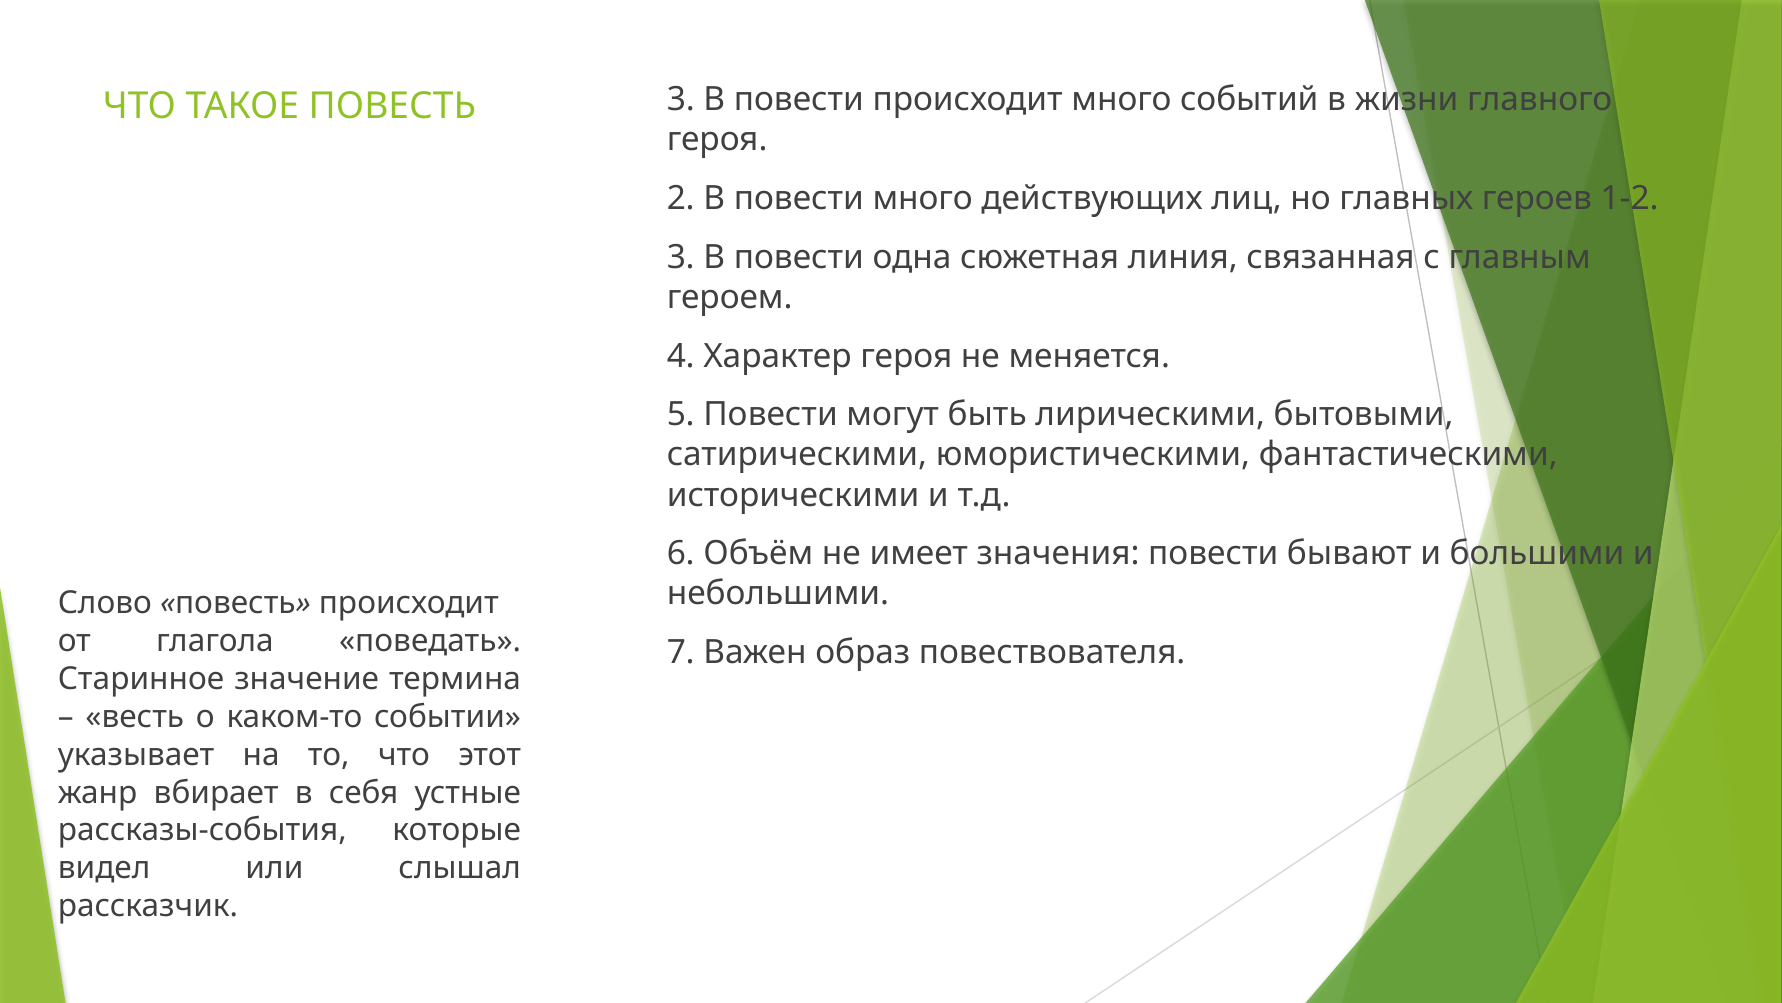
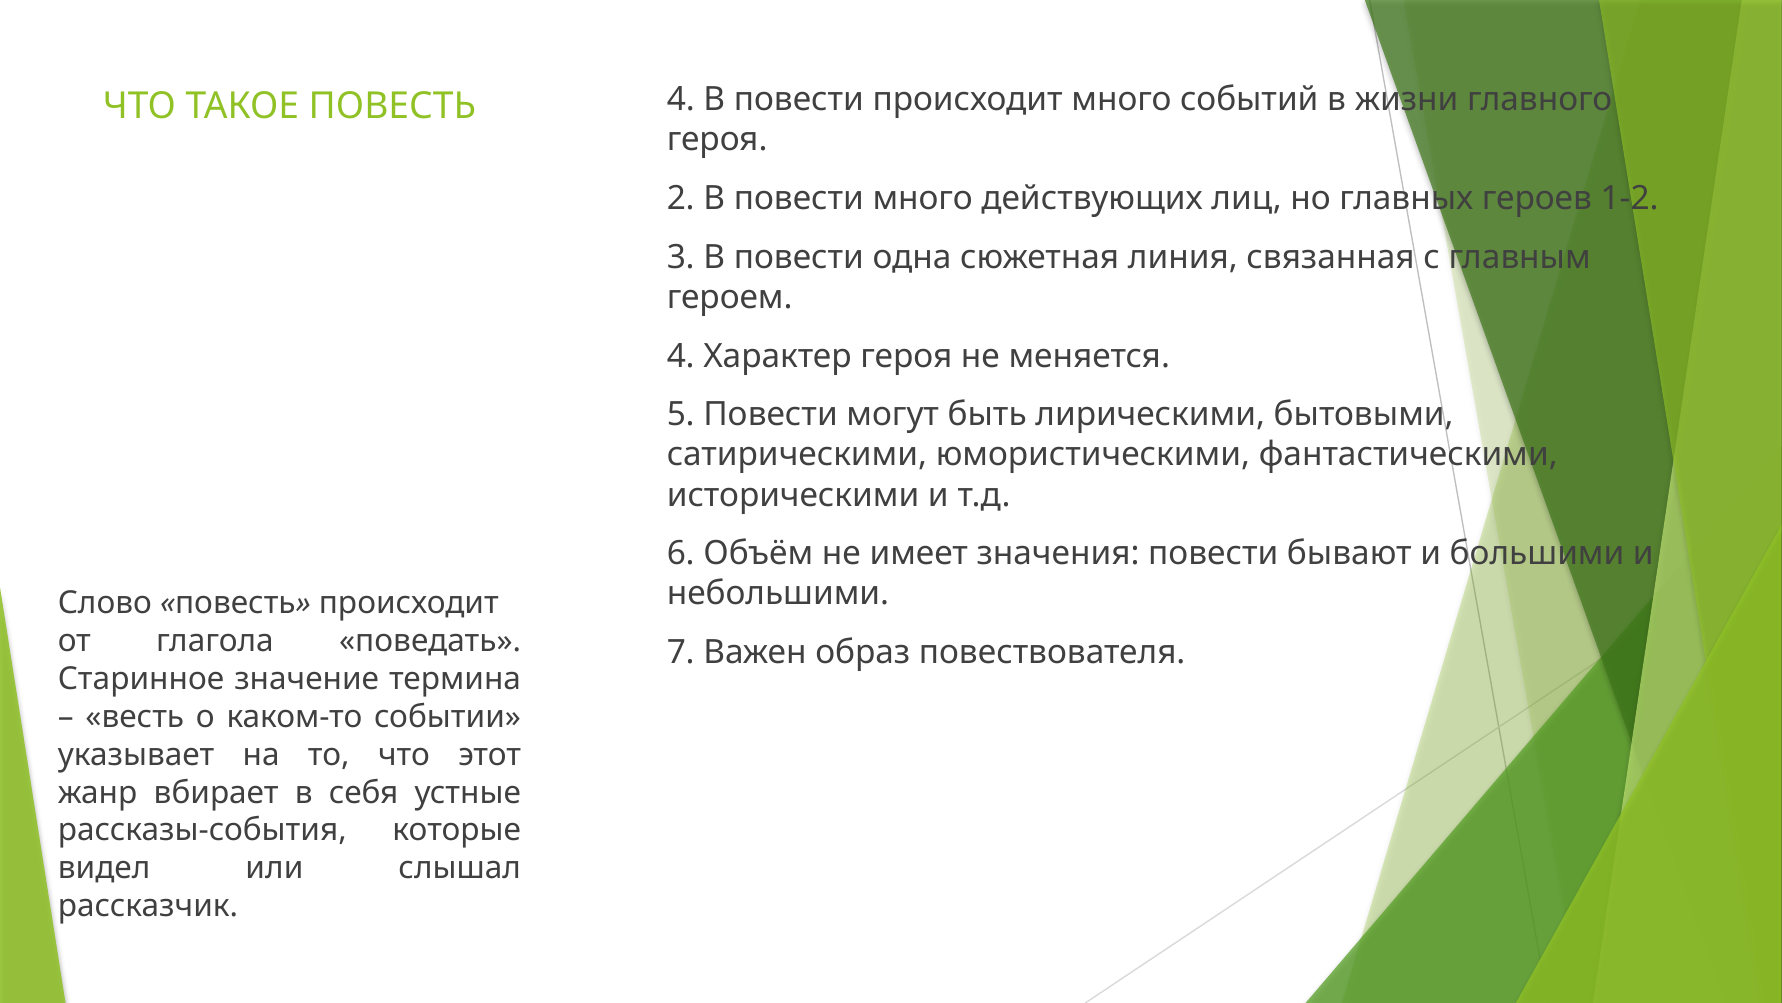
ПОВЕСТЬ 3: 3 -> 4
